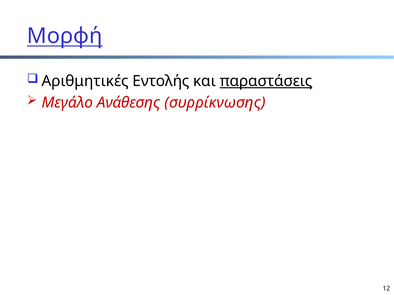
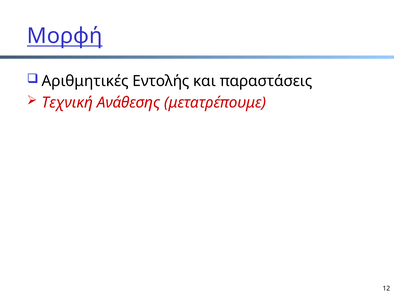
παραστάσεις underline: present -> none
Μεγάλο: Μεγάλο -> Τεχνική
συρρίκνωσης: συρρίκνωσης -> μετατρέπουμε
